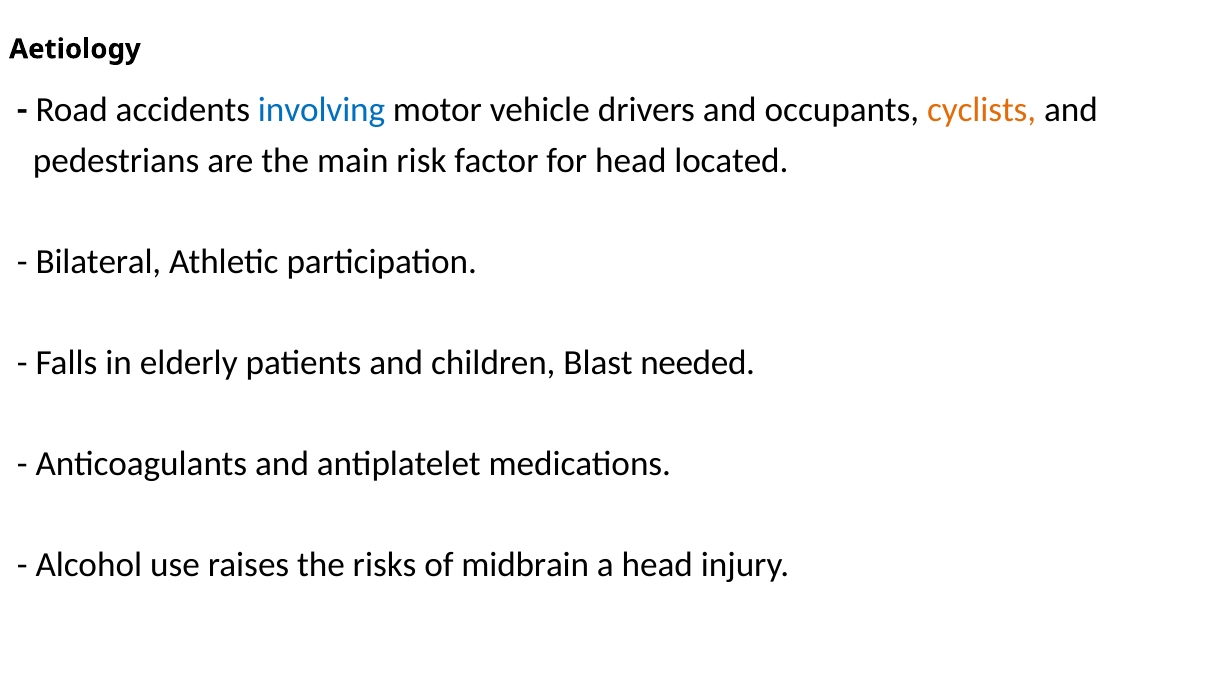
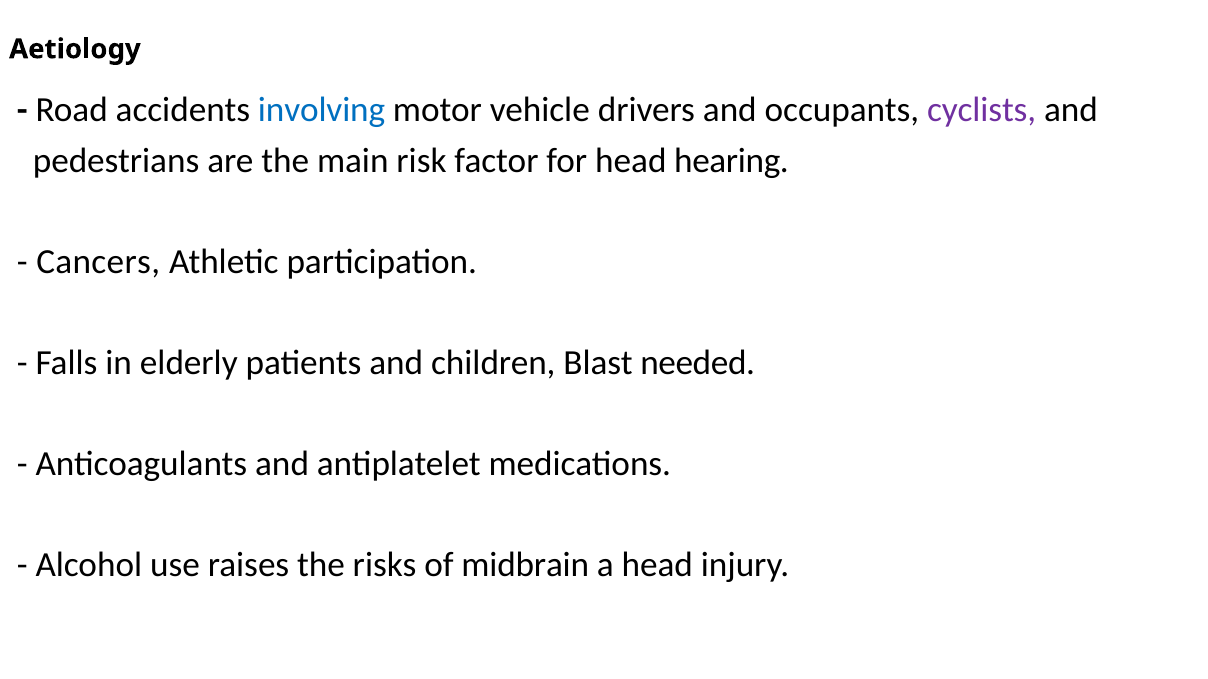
cyclists colour: orange -> purple
located: located -> hearing
Bilateral: Bilateral -> Cancers
